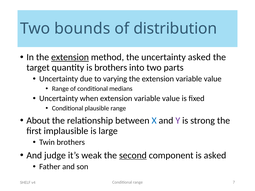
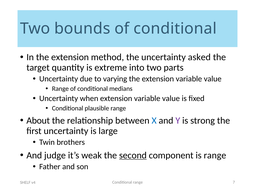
distribution at (175, 29): distribution -> conditional
extension at (70, 57) underline: present -> none
is brothers: brothers -> extreme
first implausible: implausible -> uncertainty
is asked: asked -> range
